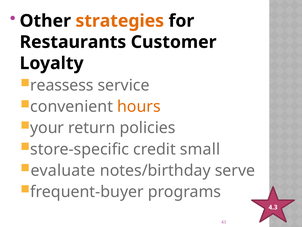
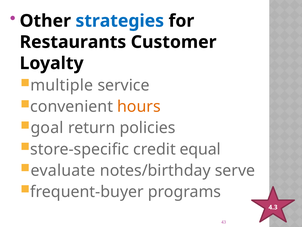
strategies colour: orange -> blue
reassess: reassess -> multiple
your: your -> goal
small: small -> equal
